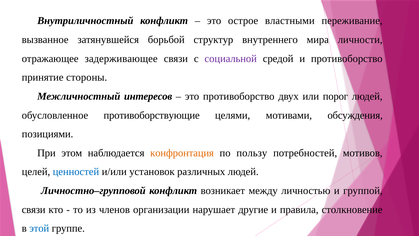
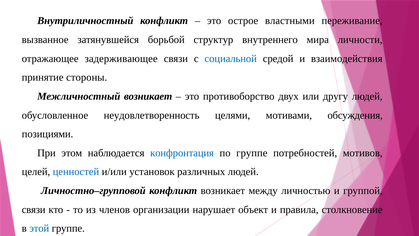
социальной colour: purple -> blue
и противоборство: противоборство -> взаимодействия
Межличностный интересов: интересов -> возникает
порог: порог -> другу
противоборствующие: противоборствующие -> неудовлетворенность
конфронтация colour: orange -> blue
по пользу: пользу -> группе
другие: другие -> объект
